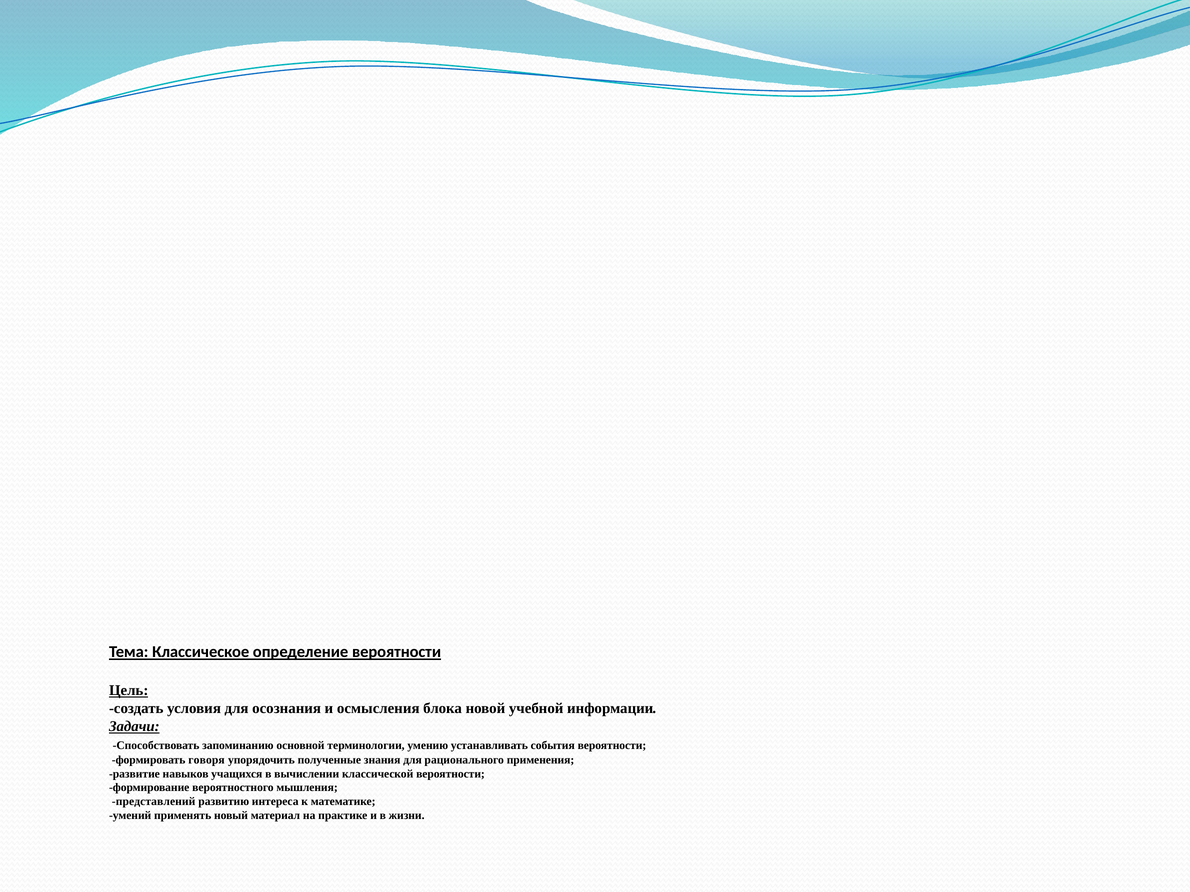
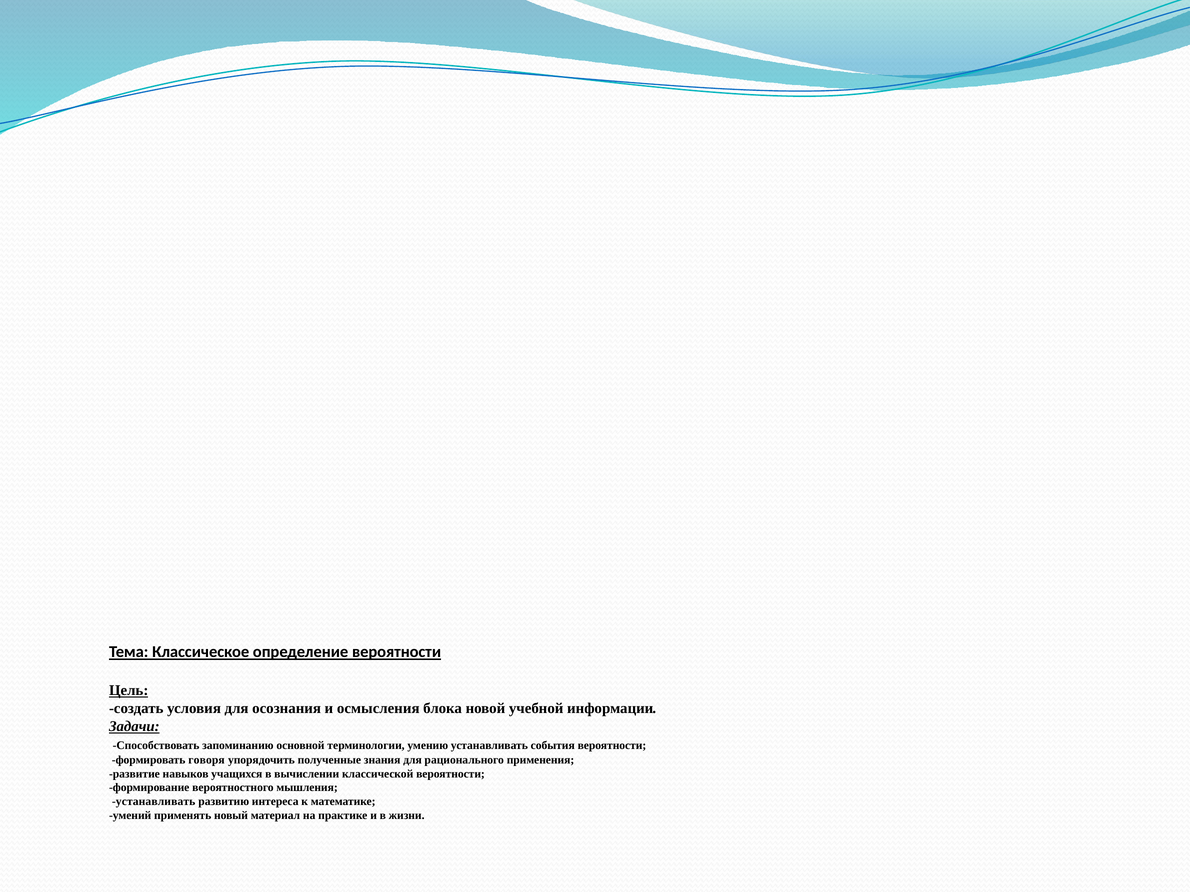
представлений at (154, 802): представлений -> устанавливать
